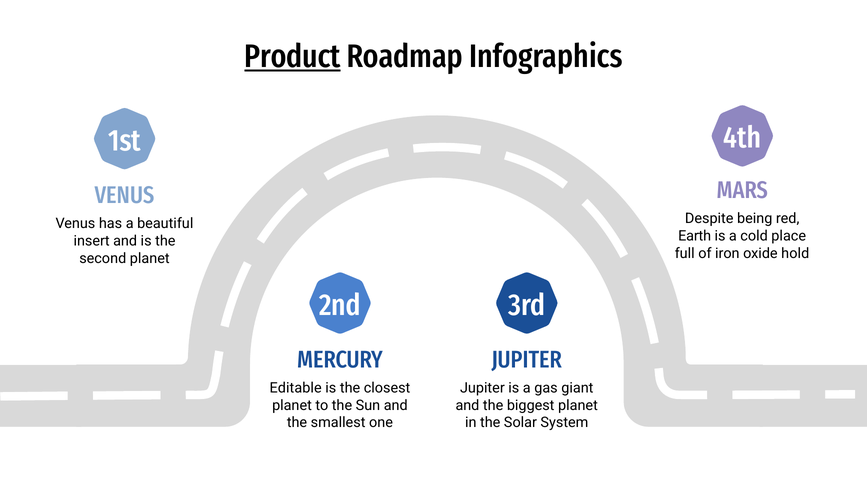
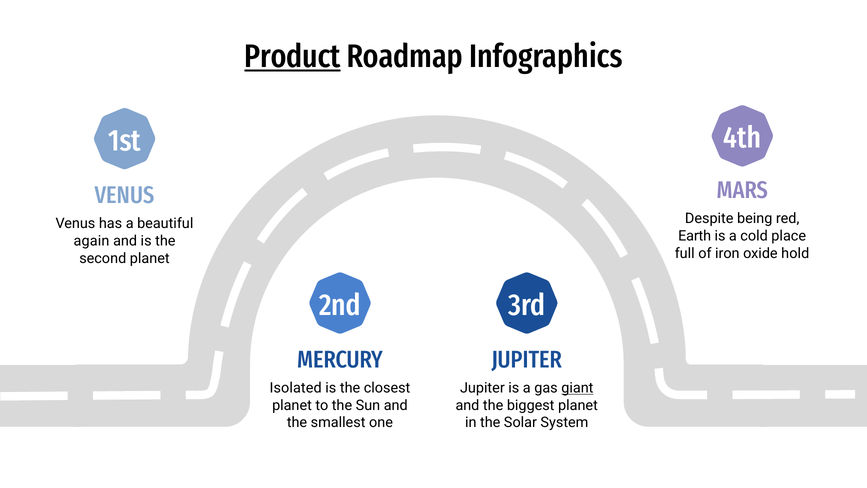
insert: insert -> again
Editable: Editable -> Isolated
giant underline: none -> present
